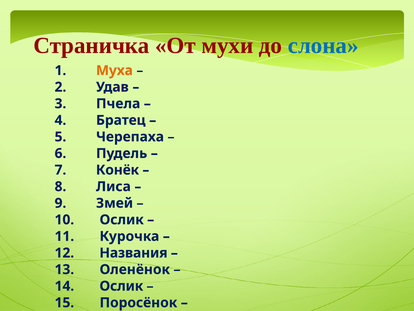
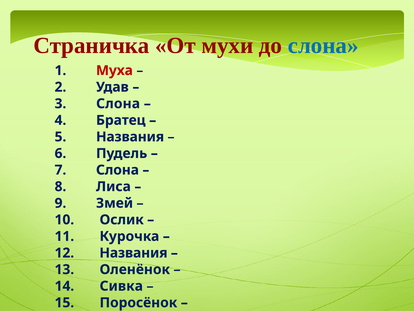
Муха colour: orange -> red
3 Пчела: Пчела -> Слона
5 Черепаха: Черепаха -> Названия
7 Конёк: Конёк -> Слона
14 Ослик: Ослик -> Сивка
